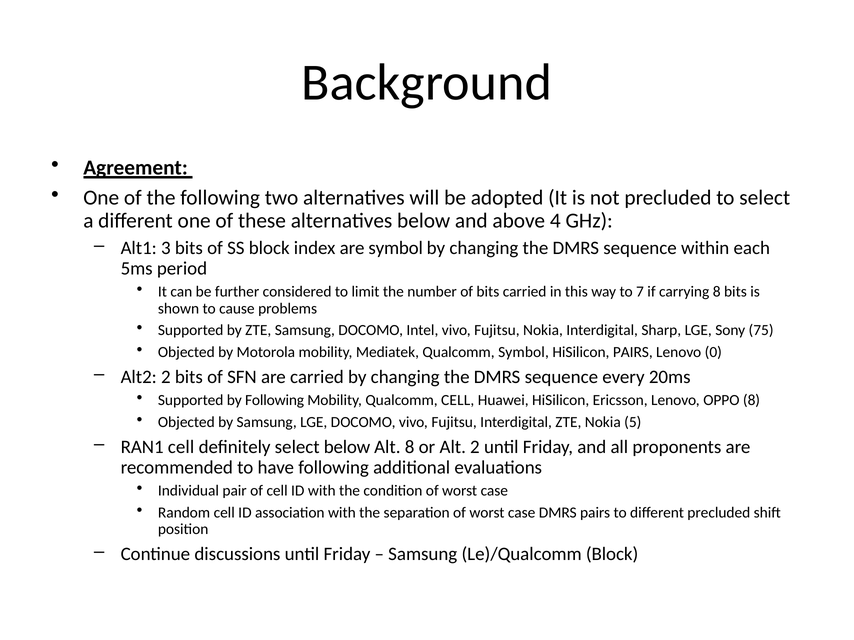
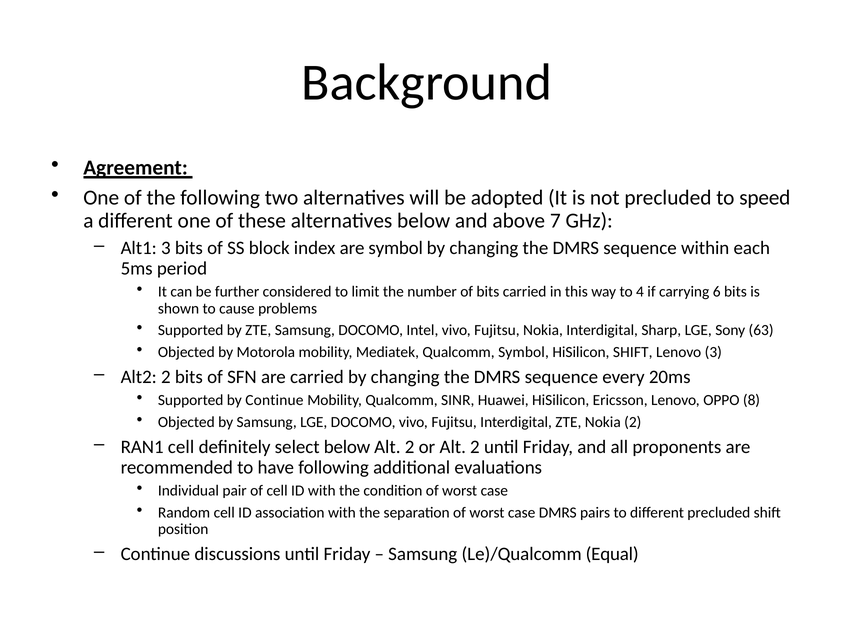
to select: select -> speed
4: 4 -> 7
7: 7 -> 4
carrying 8: 8 -> 6
75: 75 -> 63
HiSilicon PAIRS: PAIRS -> SHIFT
Lenovo 0: 0 -> 3
by Following: Following -> Continue
Qualcomm CELL: CELL -> SINR
Nokia 5: 5 -> 2
8 at (410, 447): 8 -> 2
Le)/Qualcomm Block: Block -> Equal
